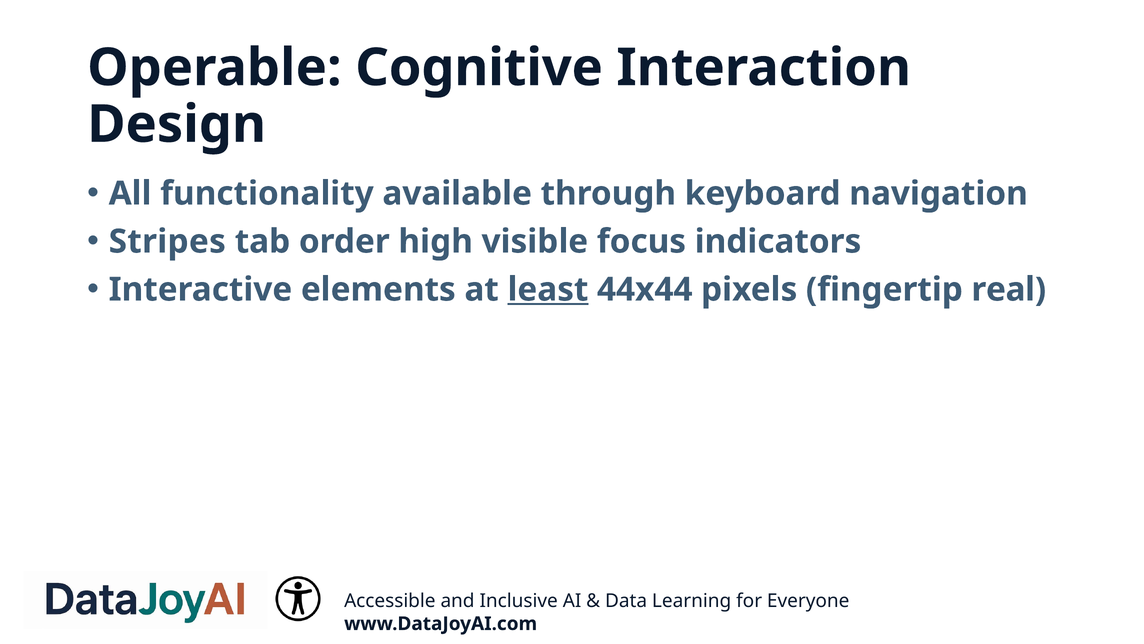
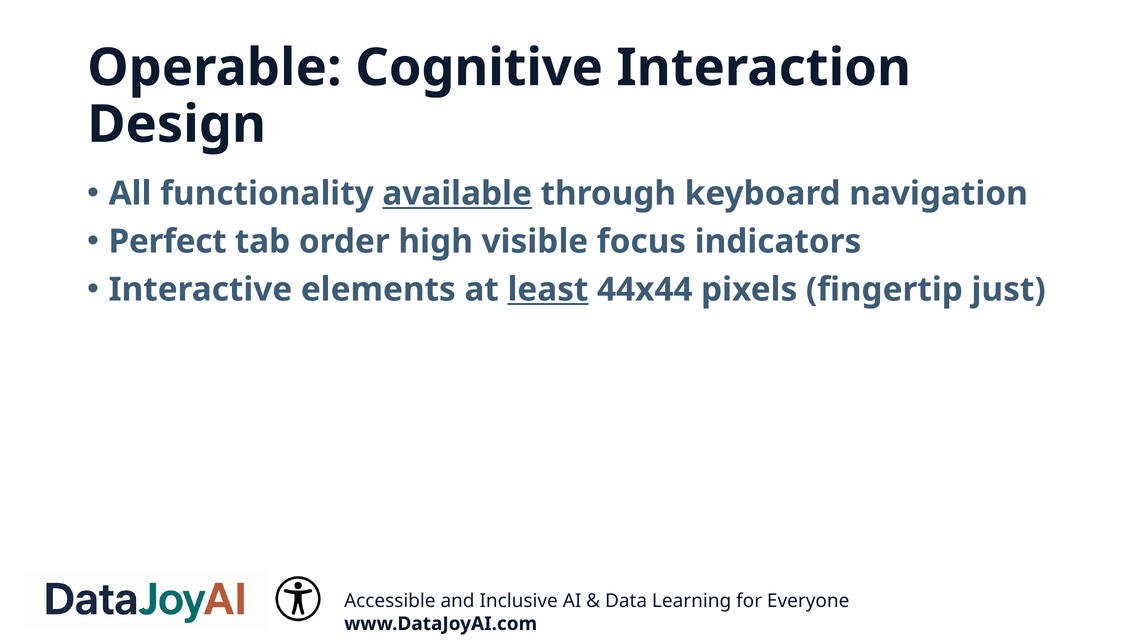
available underline: none -> present
Stripes: Stripes -> Perfect
real: real -> just
